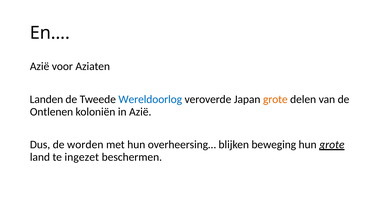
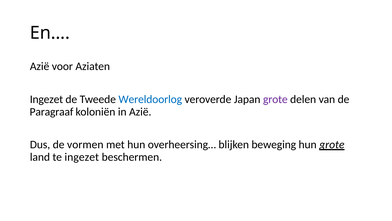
Landen at (46, 99): Landen -> Ingezet
grote at (275, 99) colour: orange -> purple
Ontlenen: Ontlenen -> Paragraaf
worden: worden -> vormen
